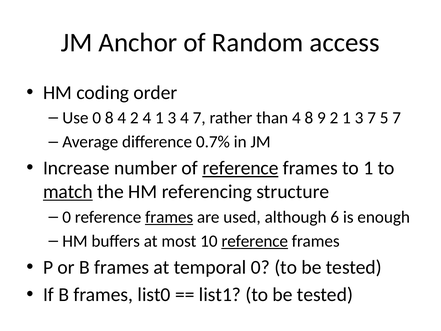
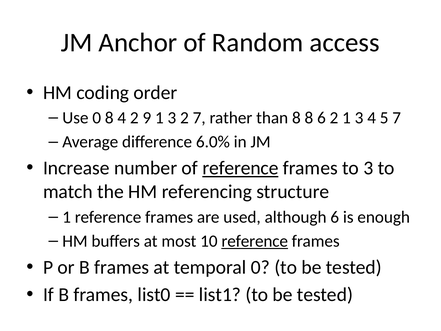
2 4: 4 -> 9
3 4: 4 -> 2
than 4: 4 -> 8
8 9: 9 -> 6
3 7: 7 -> 4
0.7%: 0.7% -> 6.0%
to 1: 1 -> 3
match underline: present -> none
0 at (67, 217): 0 -> 1
frames at (169, 217) underline: present -> none
